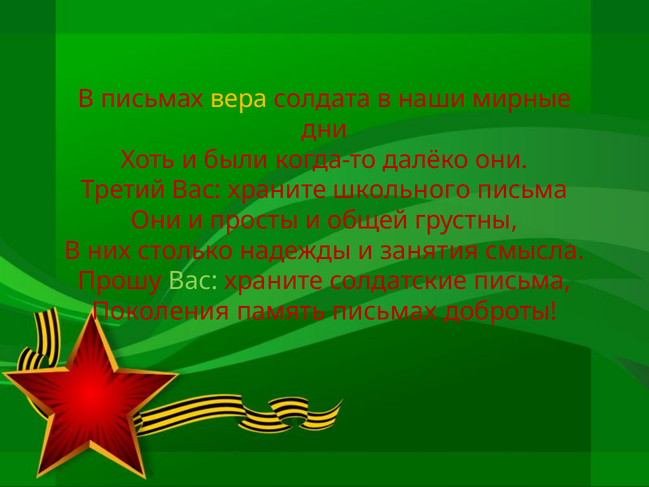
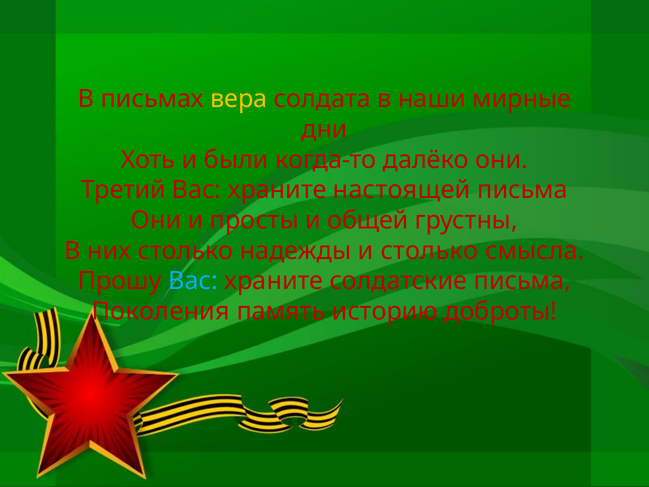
школьного: школьного -> настоящей
и занятия: занятия -> столько
Вас at (193, 281) colour: light green -> light blue
память письмах: письмах -> историю
